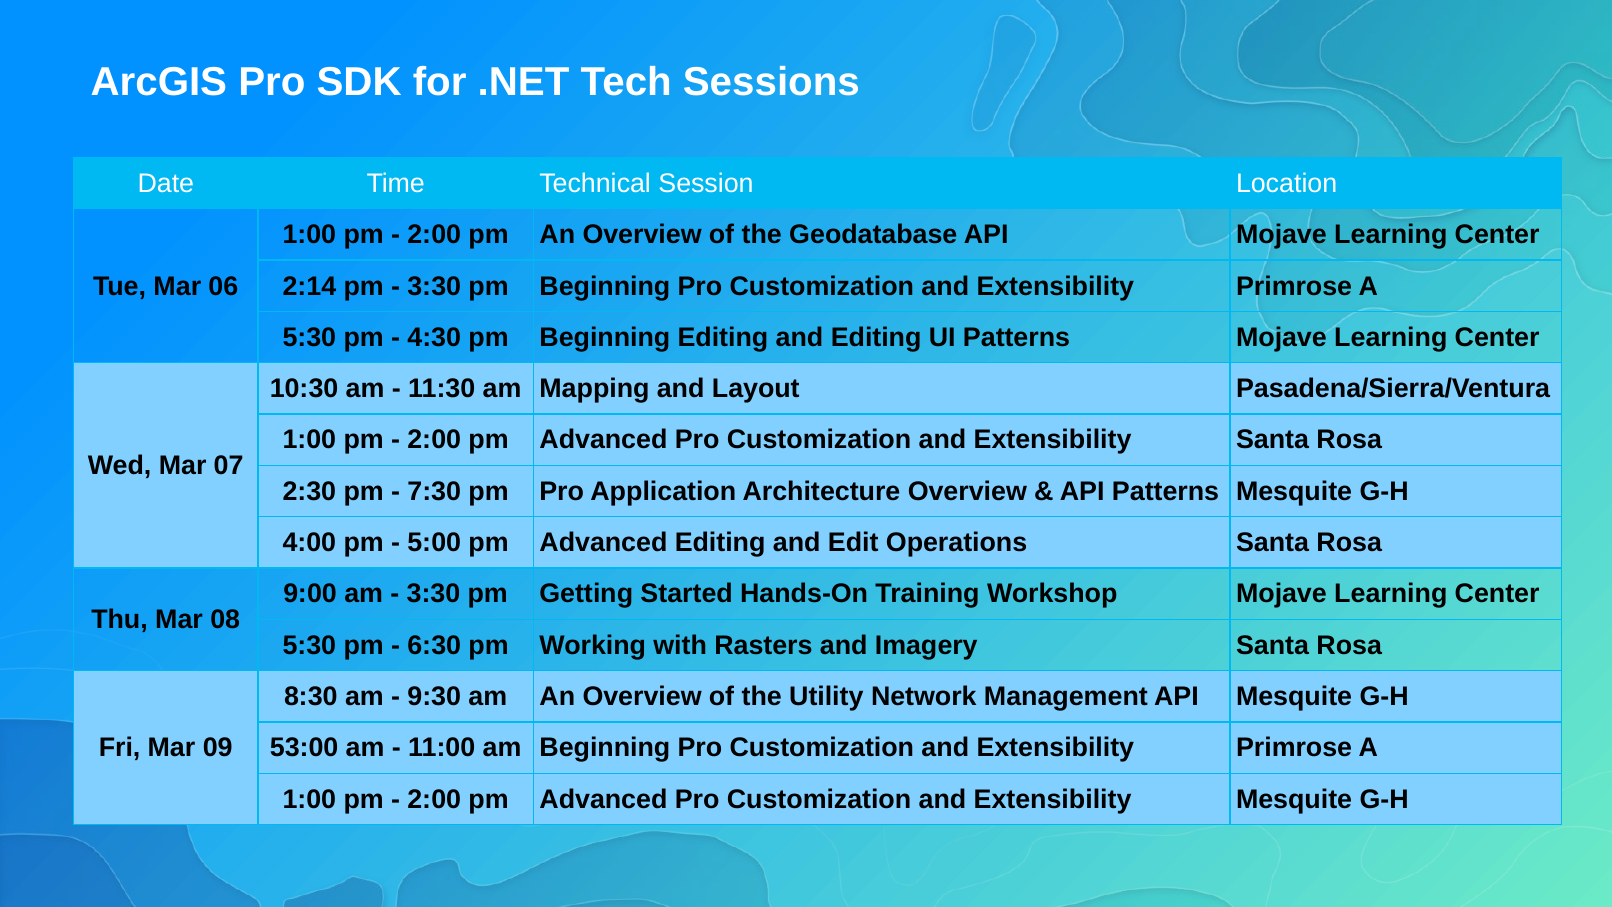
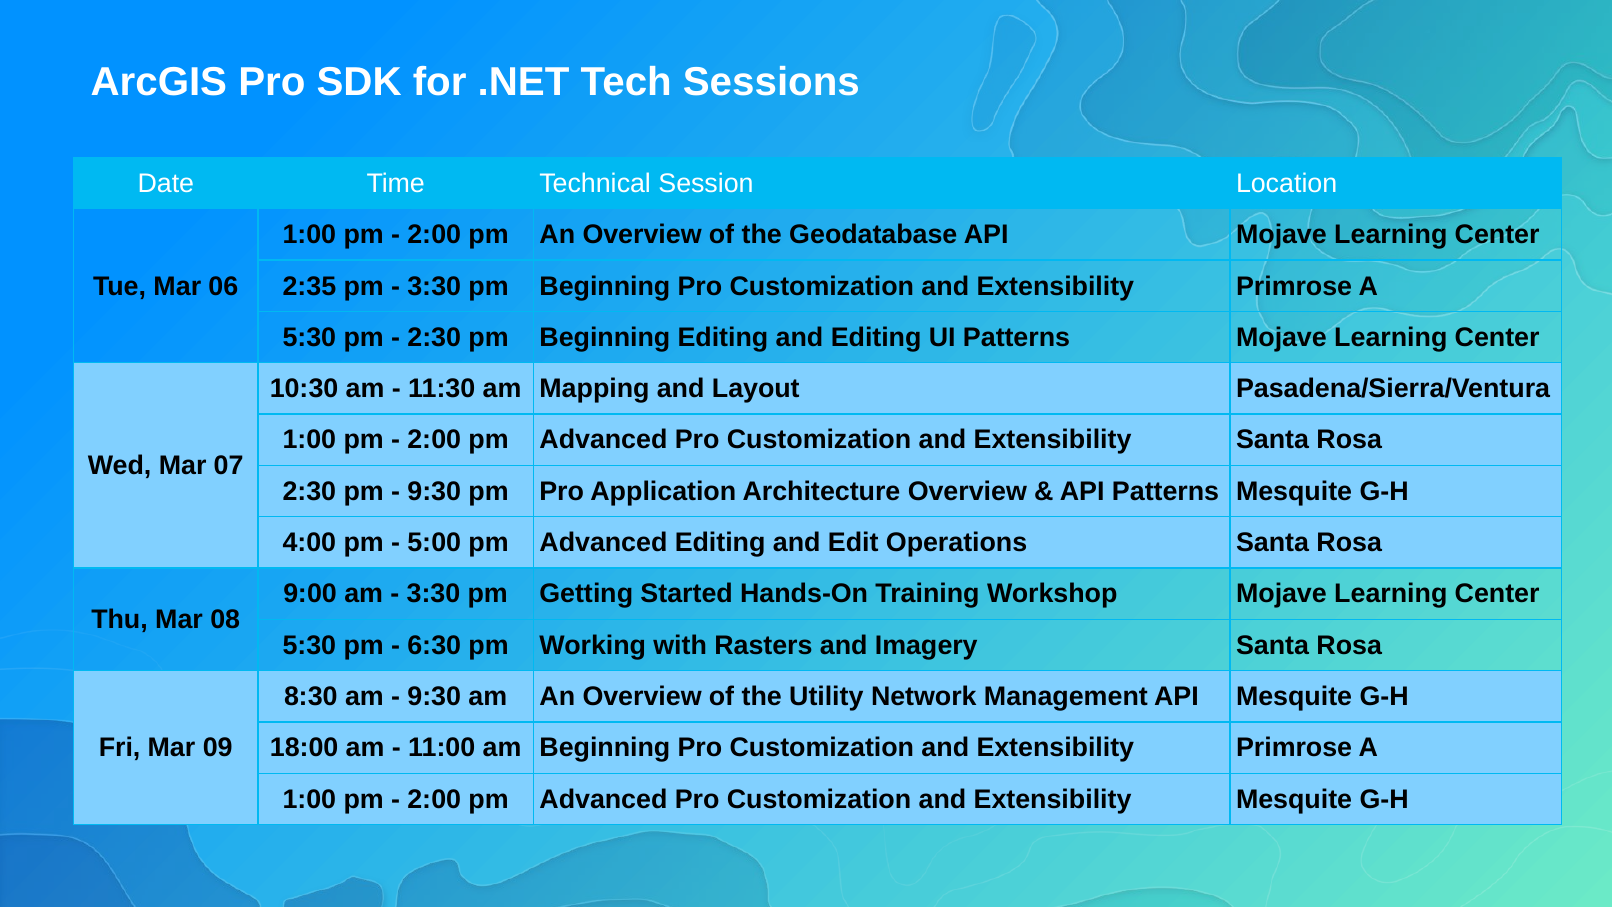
2:14: 2:14 -> 2:35
4:30 at (434, 337): 4:30 -> 2:30
7:30 at (434, 491): 7:30 -> 9:30
53:00: 53:00 -> 18:00
